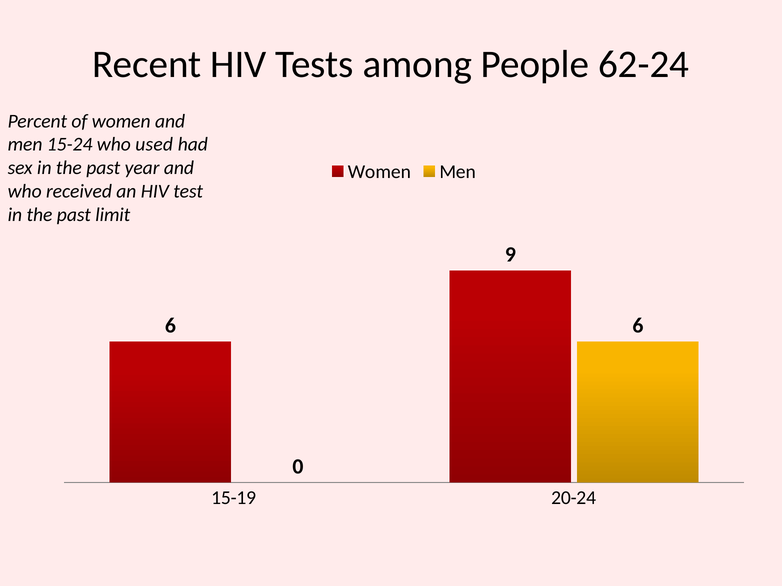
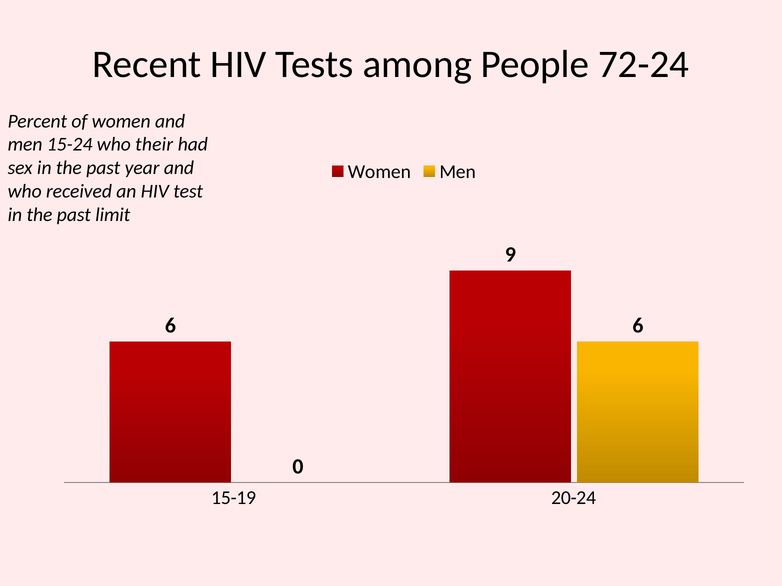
62-24: 62-24 -> 72-24
used: used -> their
